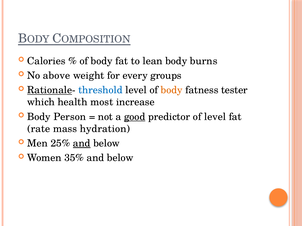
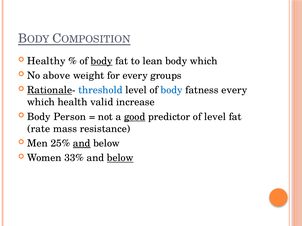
Calories: Calories -> Healthy
body at (102, 61) underline: none -> present
body burns: burns -> which
body at (172, 90) colour: orange -> blue
fatness tester: tester -> every
most: most -> valid
hydration: hydration -> resistance
35%: 35% -> 33%
below at (120, 158) underline: none -> present
